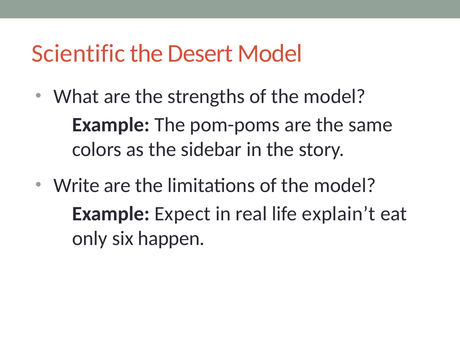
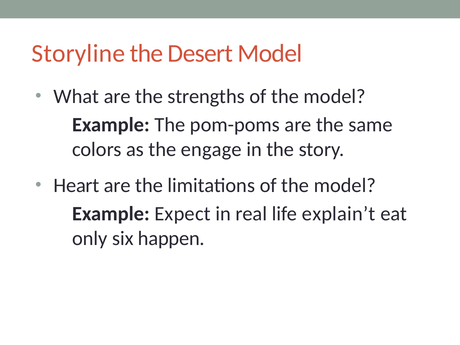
Scientific: Scientific -> Storyline
sidebar: sidebar -> engage
Write: Write -> Heart
